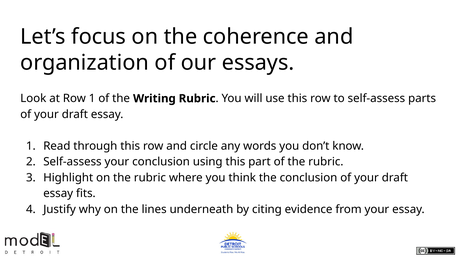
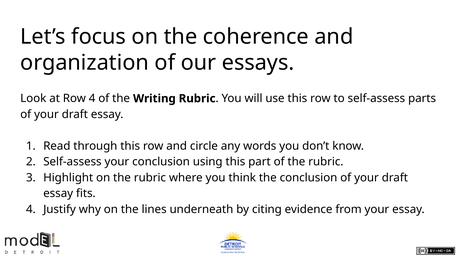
Row 1: 1 -> 4
